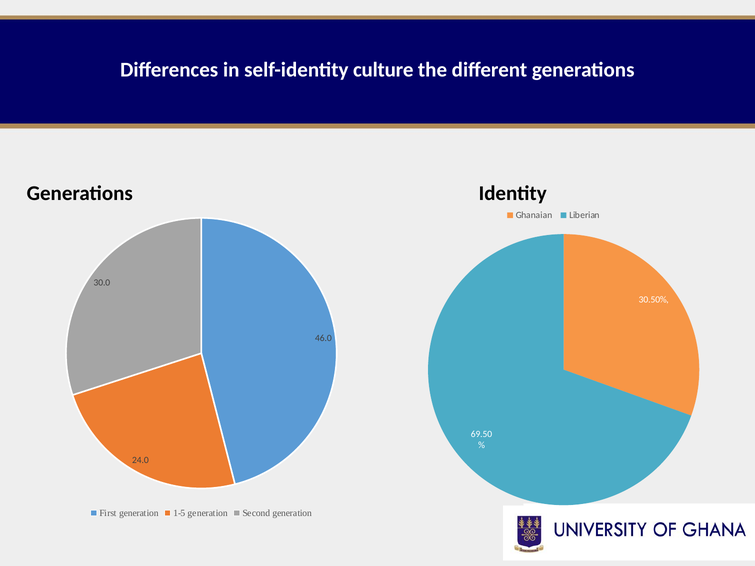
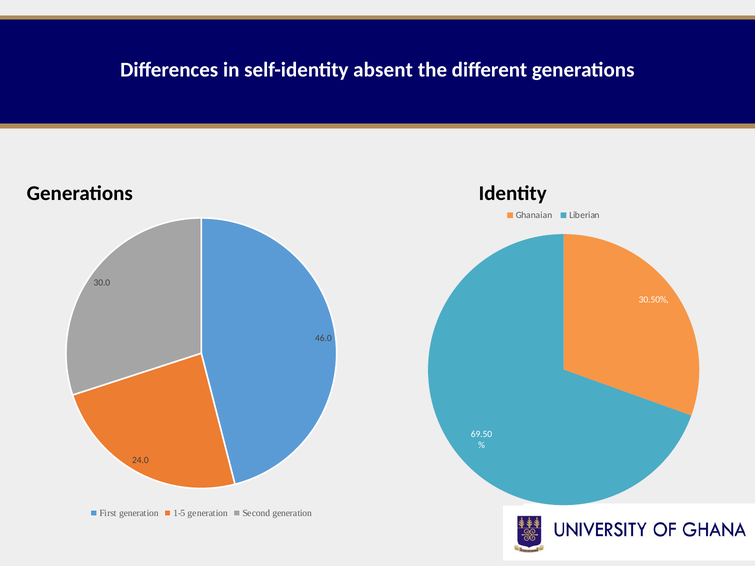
culture: culture -> absent
